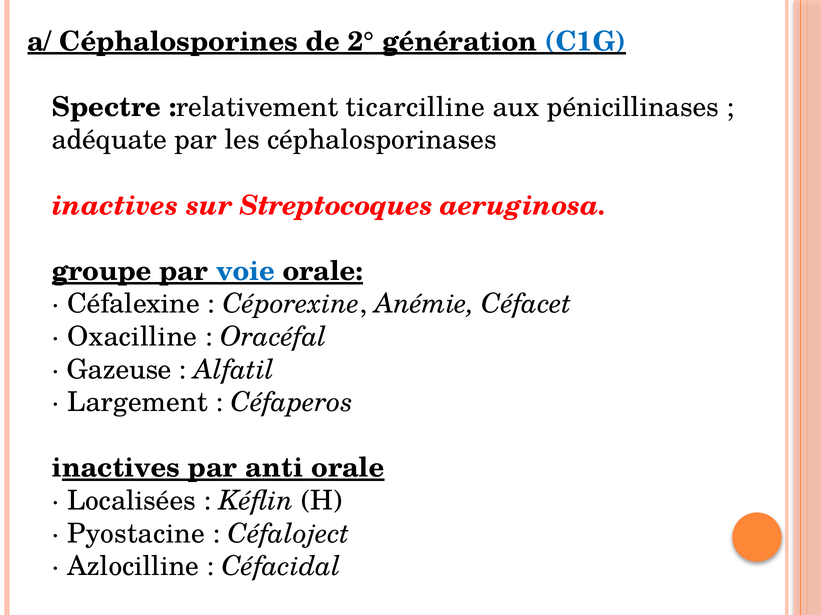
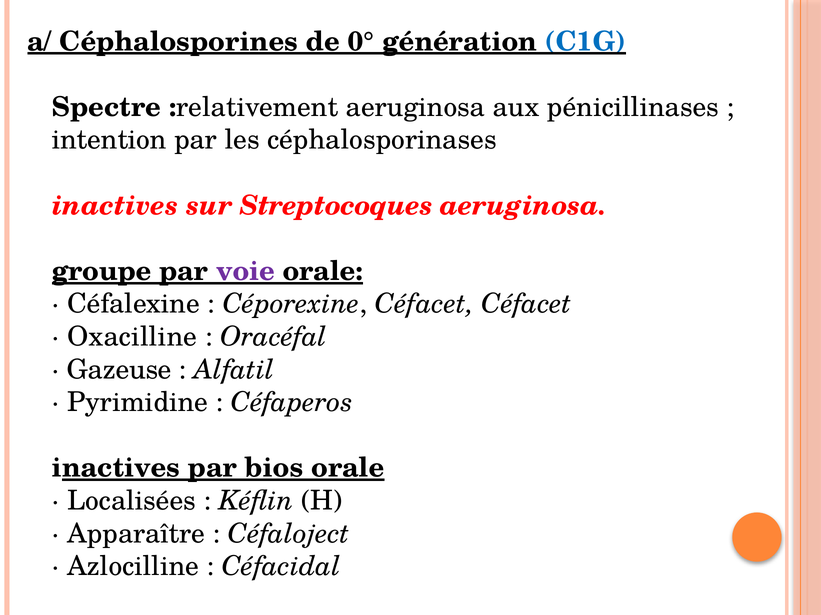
2°: 2° -> 0°
:relativement ticarcilline: ticarcilline -> aeruginosa
adéquate: adéquate -> intention
voie colour: blue -> purple
Céporexine Anémie: Anémie -> Céfacet
Largement: Largement -> Pyrimidine
anti: anti -> bios
Pyostacine: Pyostacine -> Apparaître
